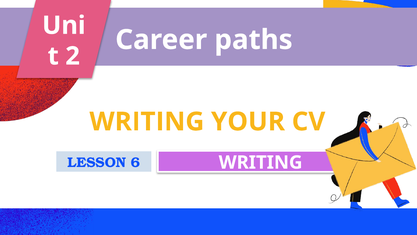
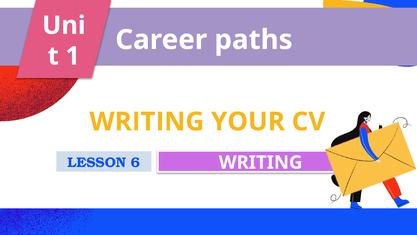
2: 2 -> 1
